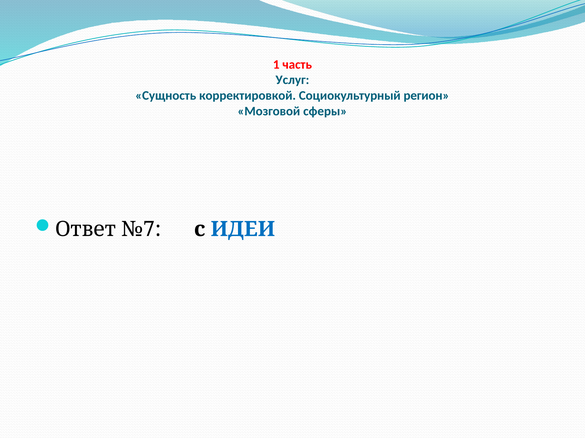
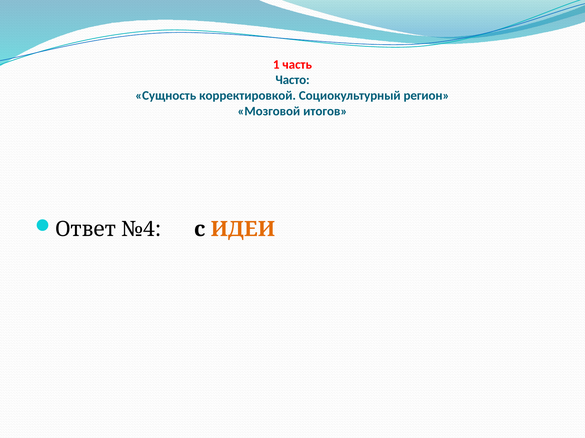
Услуг: Услуг -> Часто
сферы: сферы -> итогов
№7: №7 -> №4
ИДЕИ colour: blue -> orange
